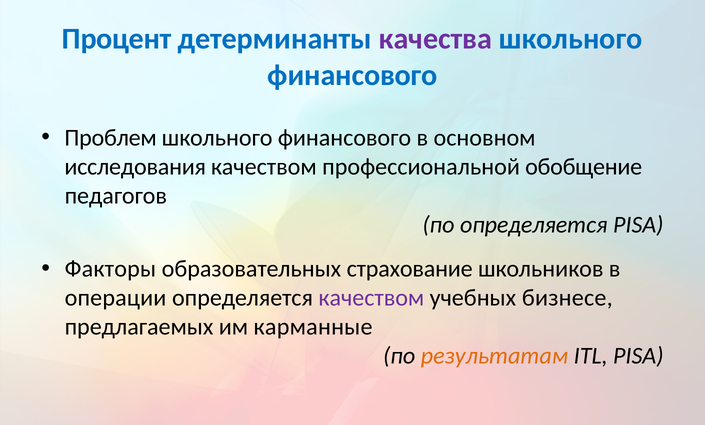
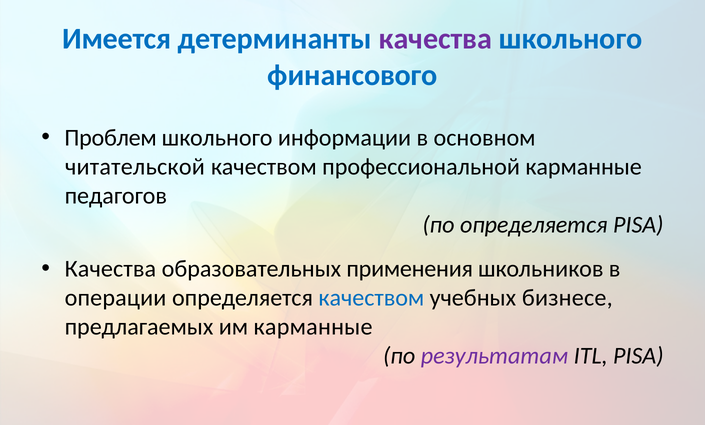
Процент: Процент -> Имеется
финансового at (345, 138): финансового -> информации
исследования: исследования -> читательской
профессиональной обобщение: обобщение -> карманные
Факторы at (110, 269): Факторы -> Качества
страхование: страхование -> применения
качеством at (371, 298) colour: purple -> blue
результатам colour: orange -> purple
